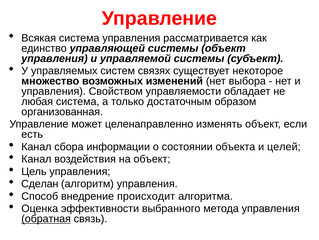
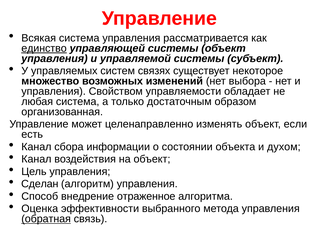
единство underline: none -> present
целей: целей -> духом
происходит: происходит -> отраженное
